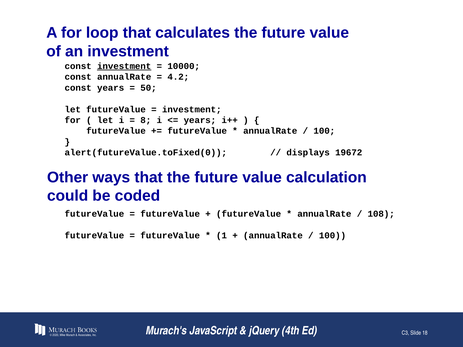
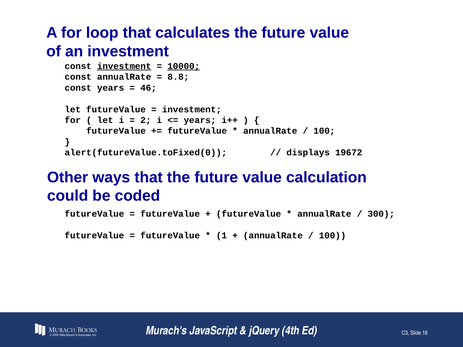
10000 underline: none -> present
4.2: 4.2 -> 8.8
50: 50 -> 46
8: 8 -> 2
108: 108 -> 300
